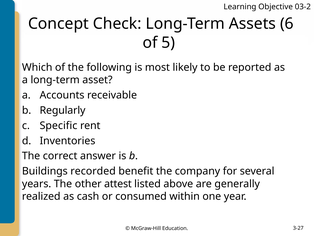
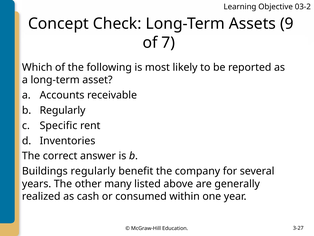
6: 6 -> 9
5: 5 -> 7
Buildings recorded: recorded -> regularly
attest: attest -> many
